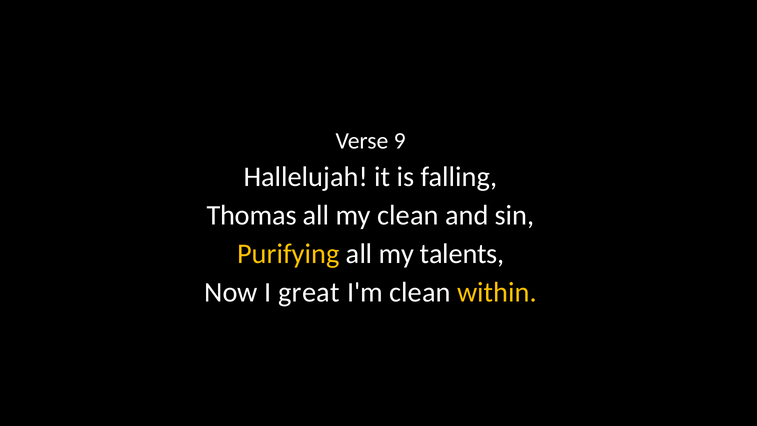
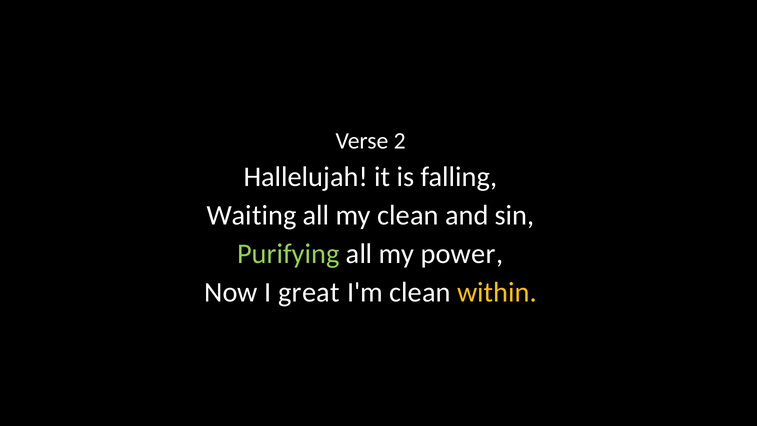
9: 9 -> 2
Thomas: Thomas -> Waiting
Purifying colour: yellow -> light green
talents: talents -> power
